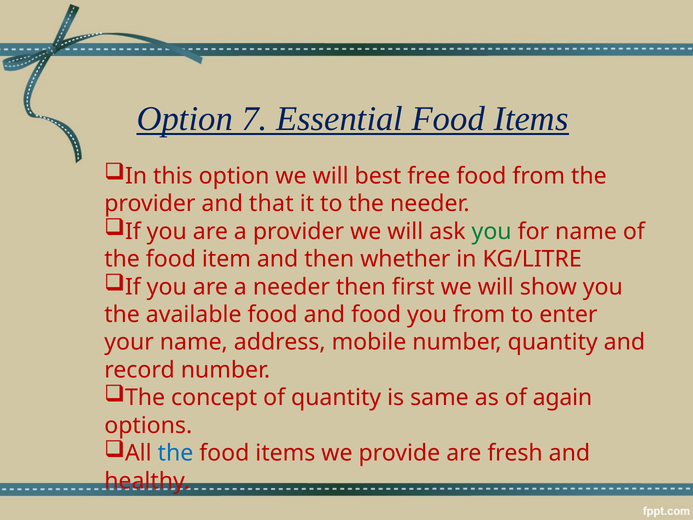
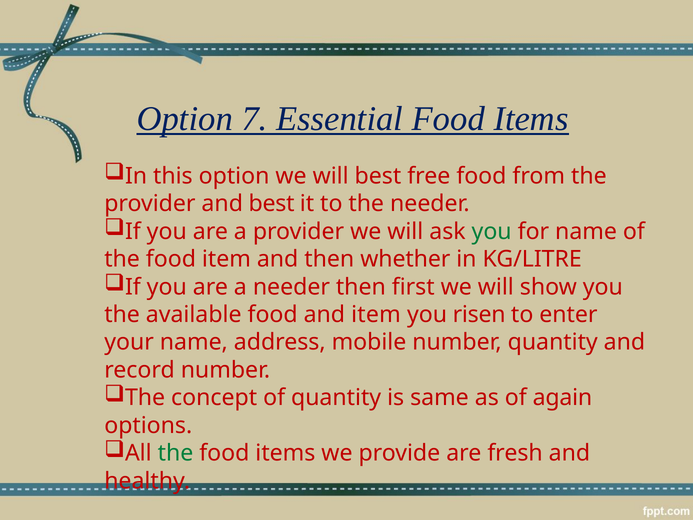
and that: that -> best
and food: food -> item
you from: from -> risen
the at (175, 453) colour: blue -> green
